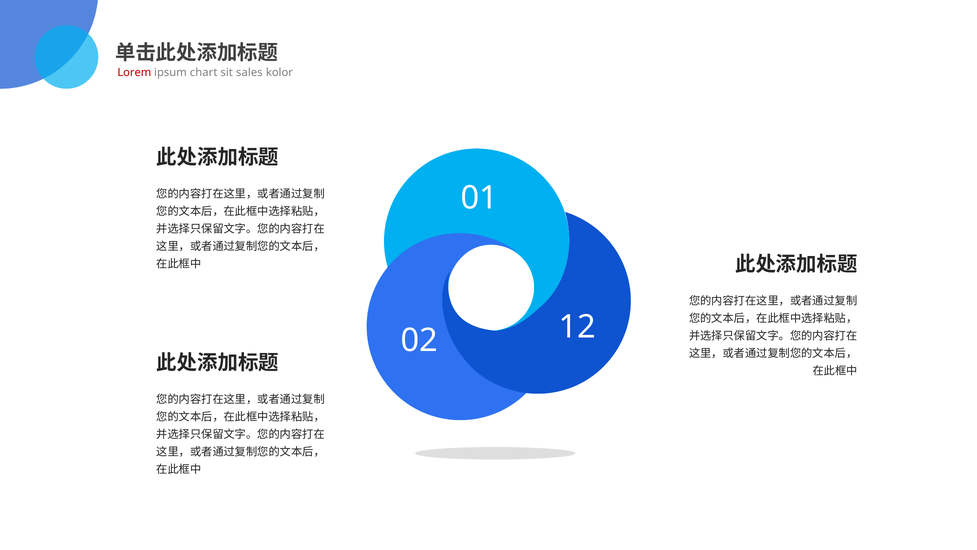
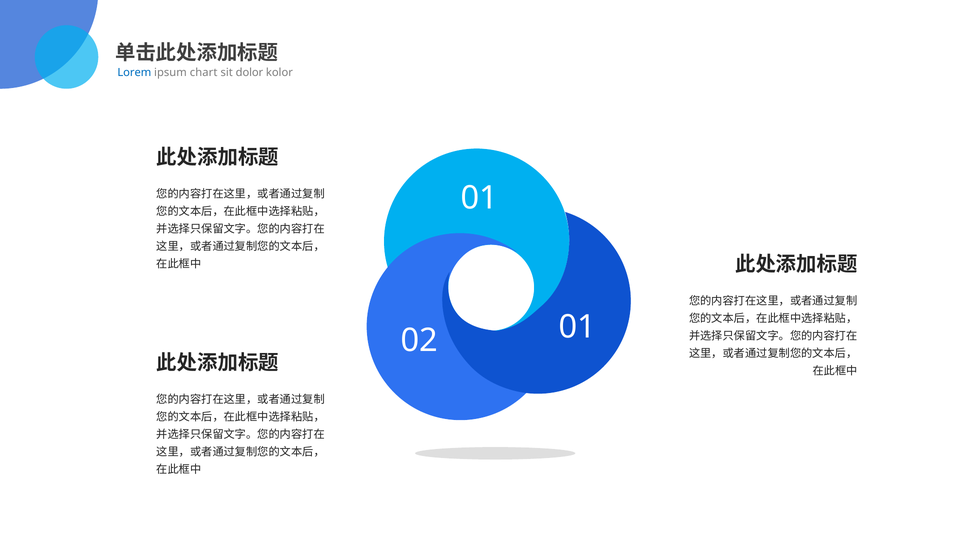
Lorem colour: red -> blue
sales: sales -> dolor
02 12: 12 -> 01
